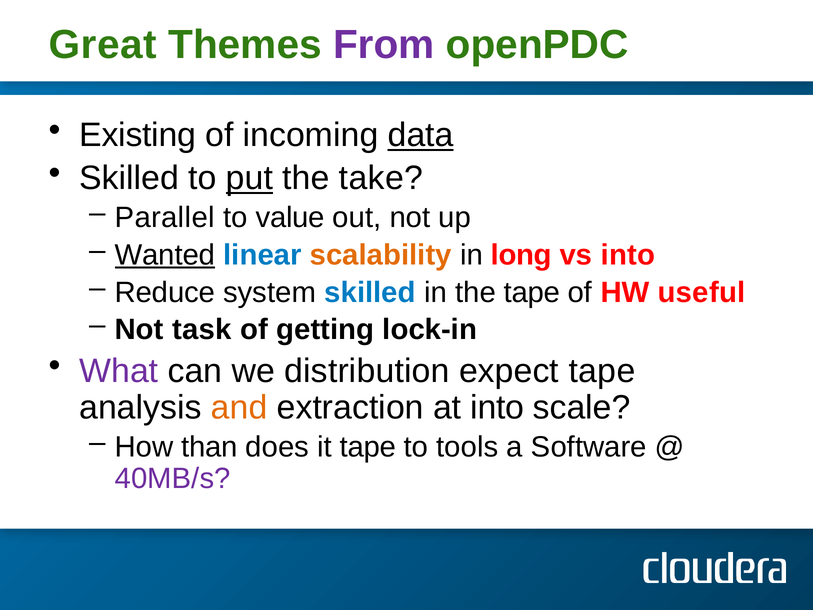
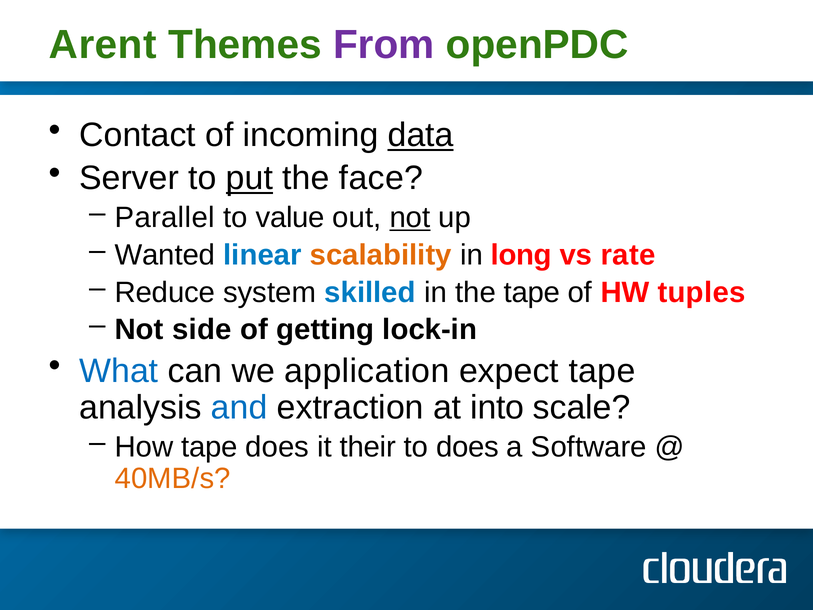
Great: Great -> Arent
Existing: Existing -> Contact
Skilled at (129, 178): Skilled -> Server
take: take -> face
not at (410, 218) underline: none -> present
Wanted underline: present -> none
vs into: into -> rate
useful: useful -> tuples
task: task -> side
What colour: purple -> blue
distribution: distribution -> application
and colour: orange -> blue
How than: than -> tape
it tape: tape -> their
to tools: tools -> does
40MB/s colour: purple -> orange
